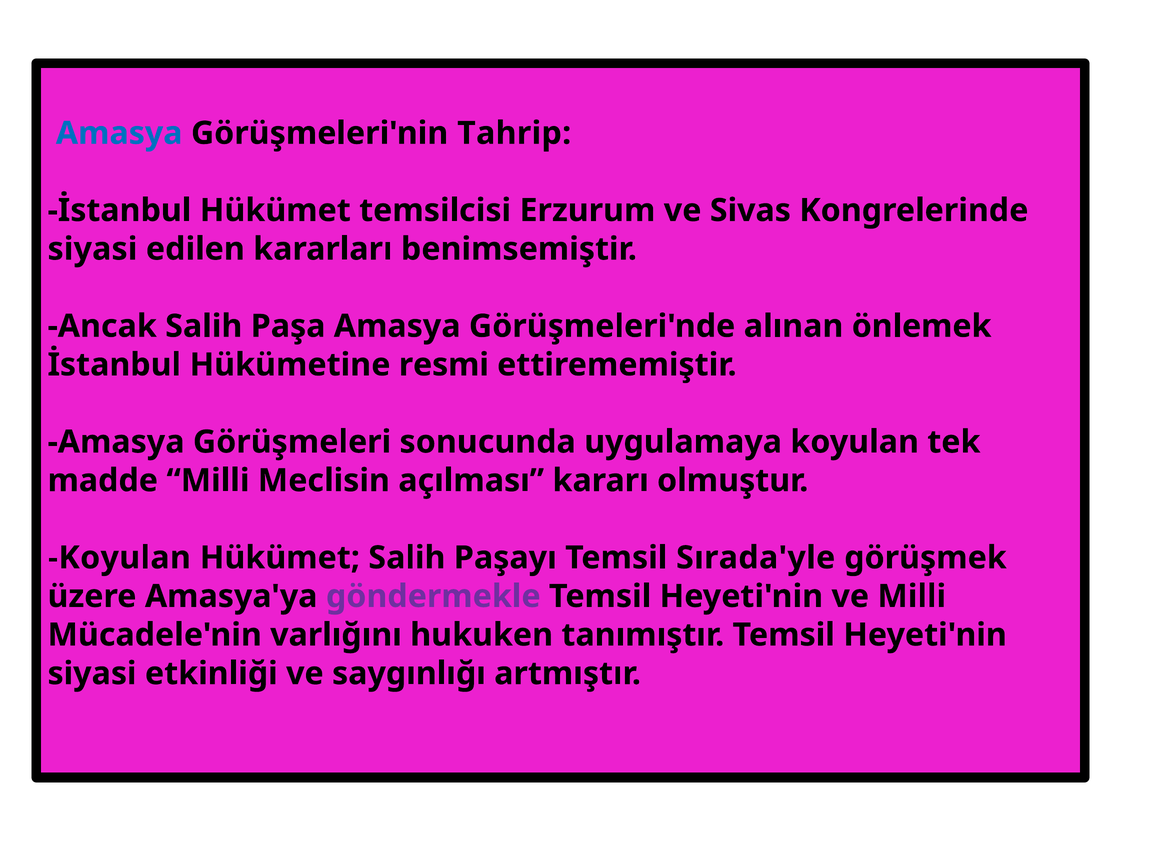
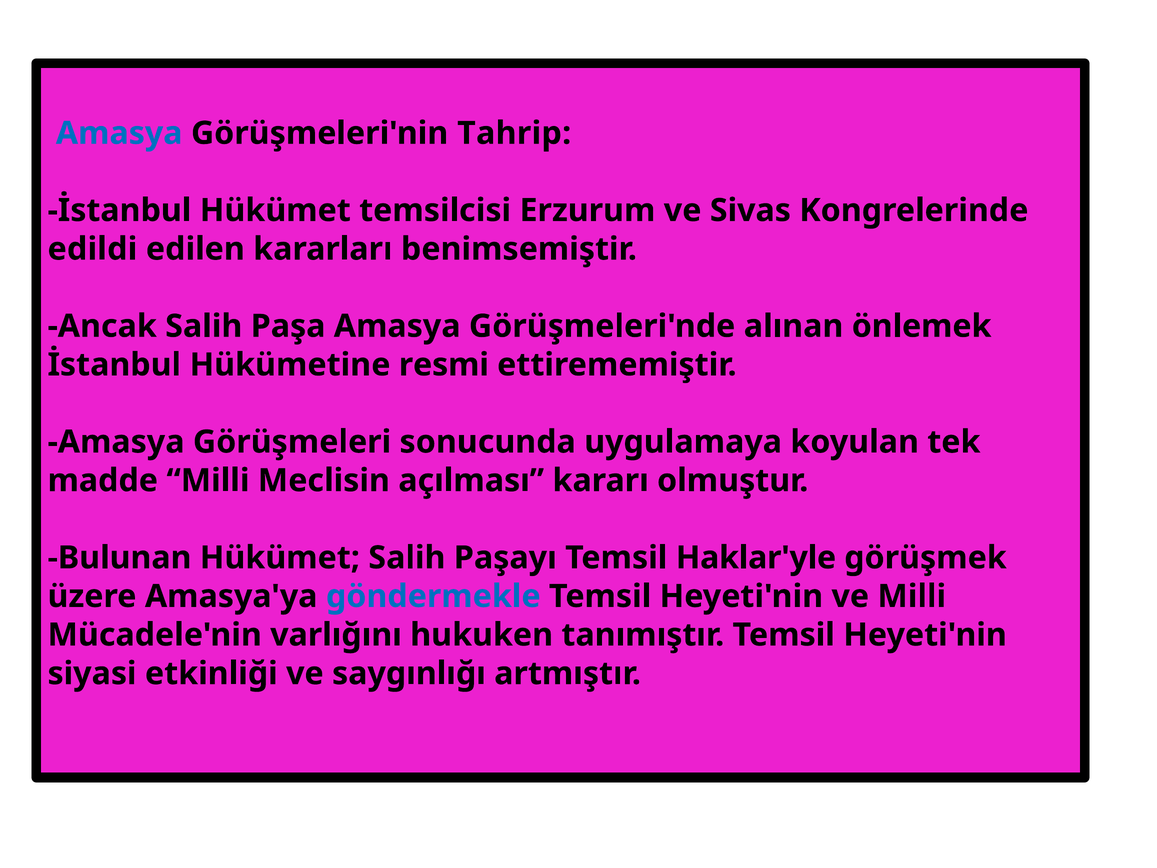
siyasi at (92, 249): siyasi -> edildi
Koyulan at (119, 558): Koyulan -> Bulunan
Sırada'yle: Sırada'yle -> Haklar'yle
göndermekle colour: purple -> blue
